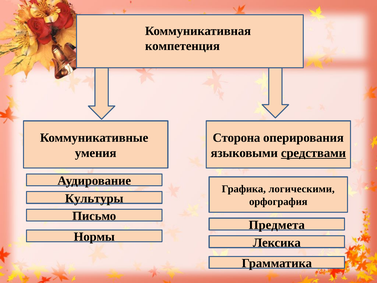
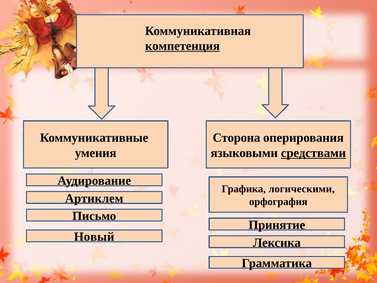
компетенция underline: none -> present
Культуры: Культуры -> Артиклем
Предмета: Предмета -> Принятие
Нормы: Нормы -> Новый
